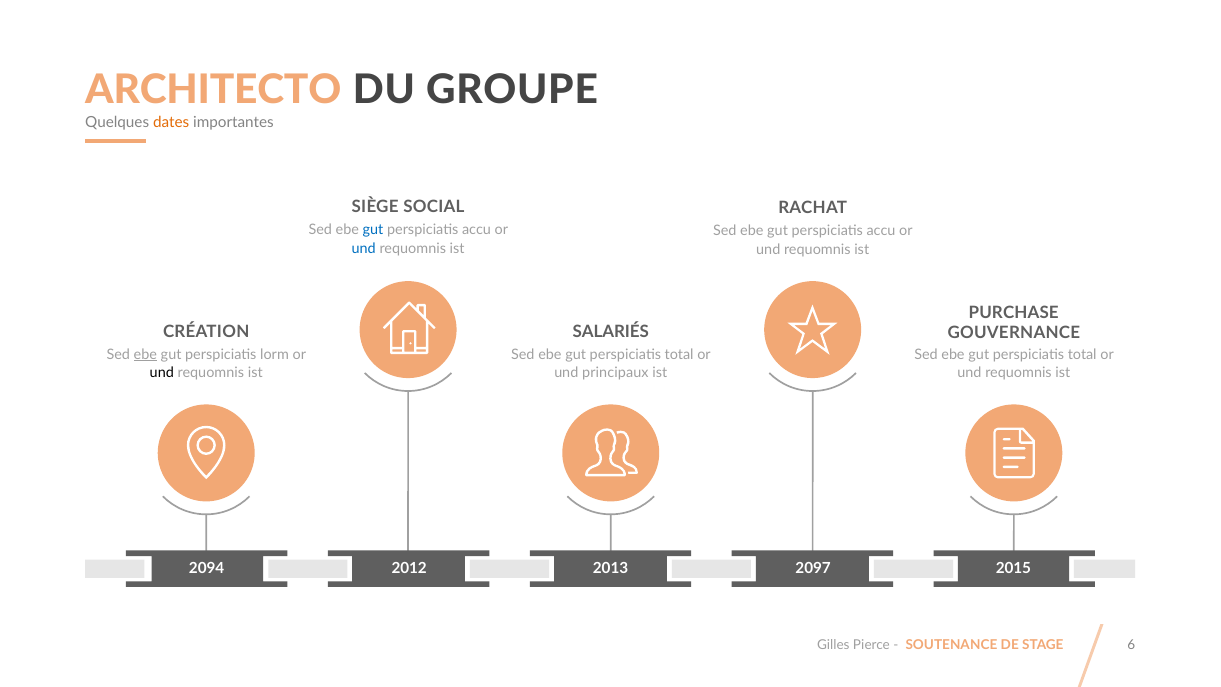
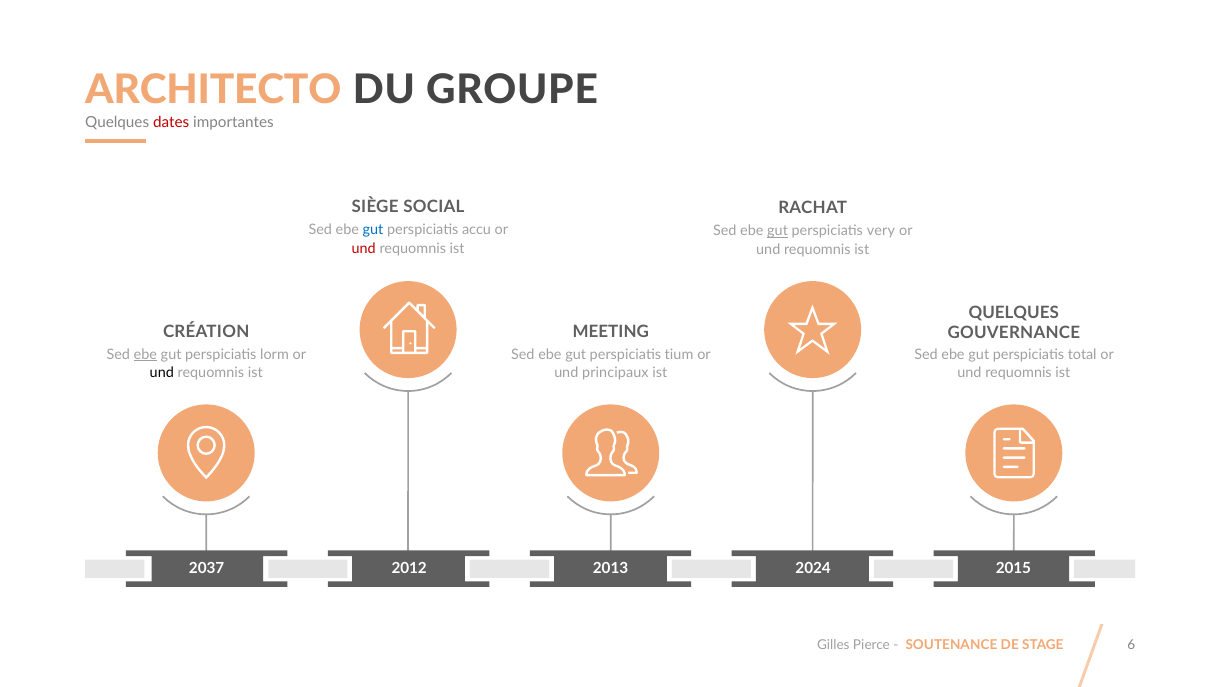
dates colour: orange -> red
gut at (778, 231) underline: none -> present
accu at (881, 231): accu -> very
und at (364, 249) colour: blue -> red
PURCHASE at (1014, 312): PURCHASE -> QUELQUES
SALARIÉS: SALARIÉS -> MEETING
total at (679, 354): total -> tium
2094: 2094 -> 2037
2097: 2097 -> 2024
